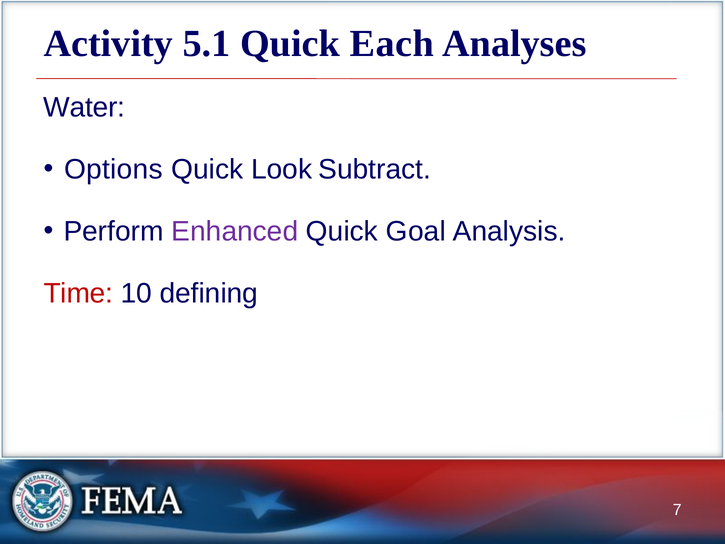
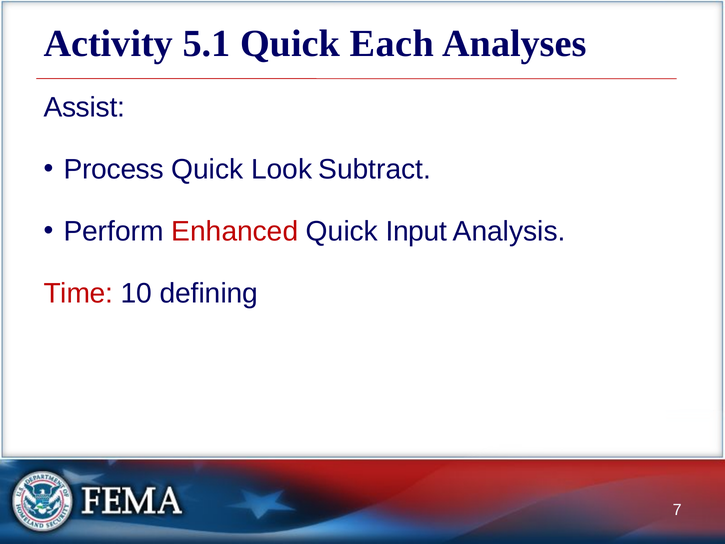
Water: Water -> Assist
Options: Options -> Process
Enhanced colour: purple -> red
Goal: Goal -> Input
